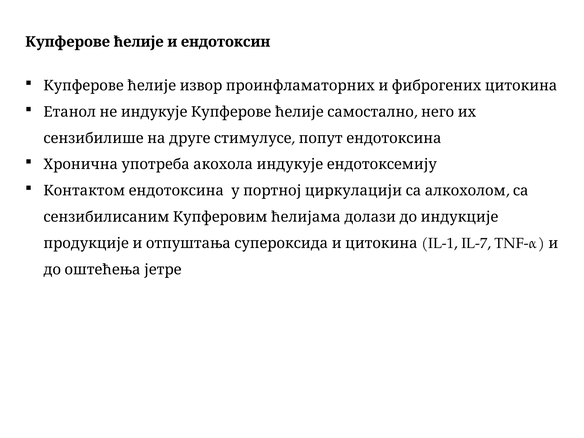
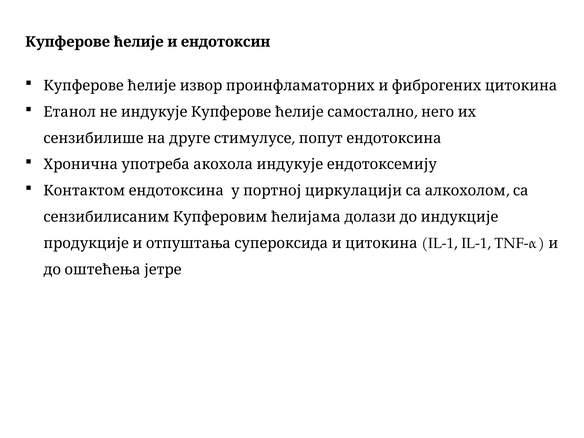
IL-1 IL-7: IL-7 -> IL-1
